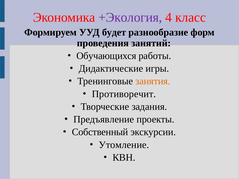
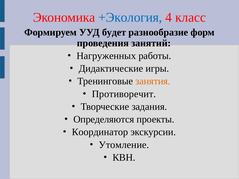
+Экология colour: purple -> blue
Обучающихся: Обучающихся -> Нагруженных
Предъявление: Предъявление -> Определяются
Собственный: Собственный -> Координатор
